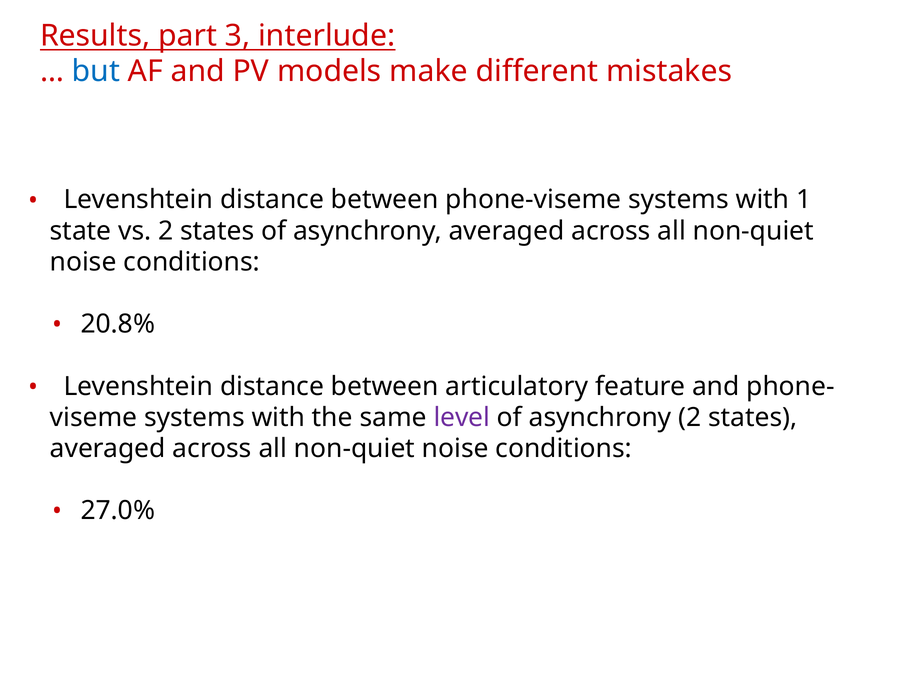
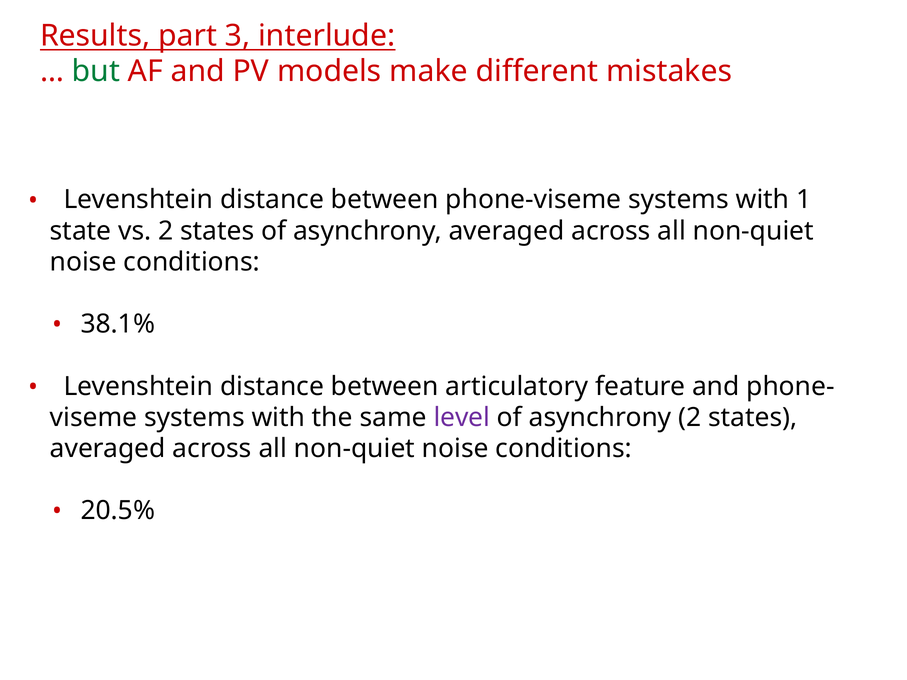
but colour: blue -> green
20.8%: 20.8% -> 38.1%
27.0%: 27.0% -> 20.5%
